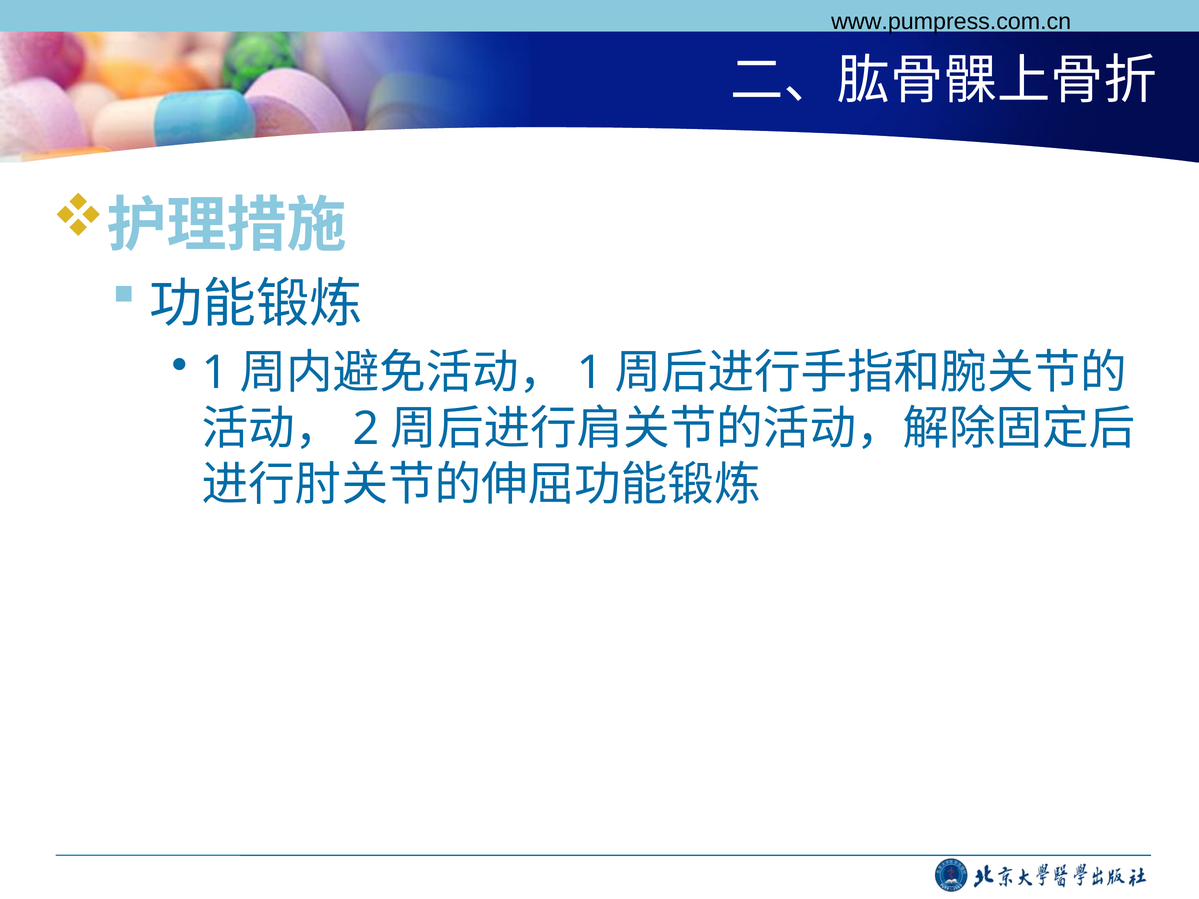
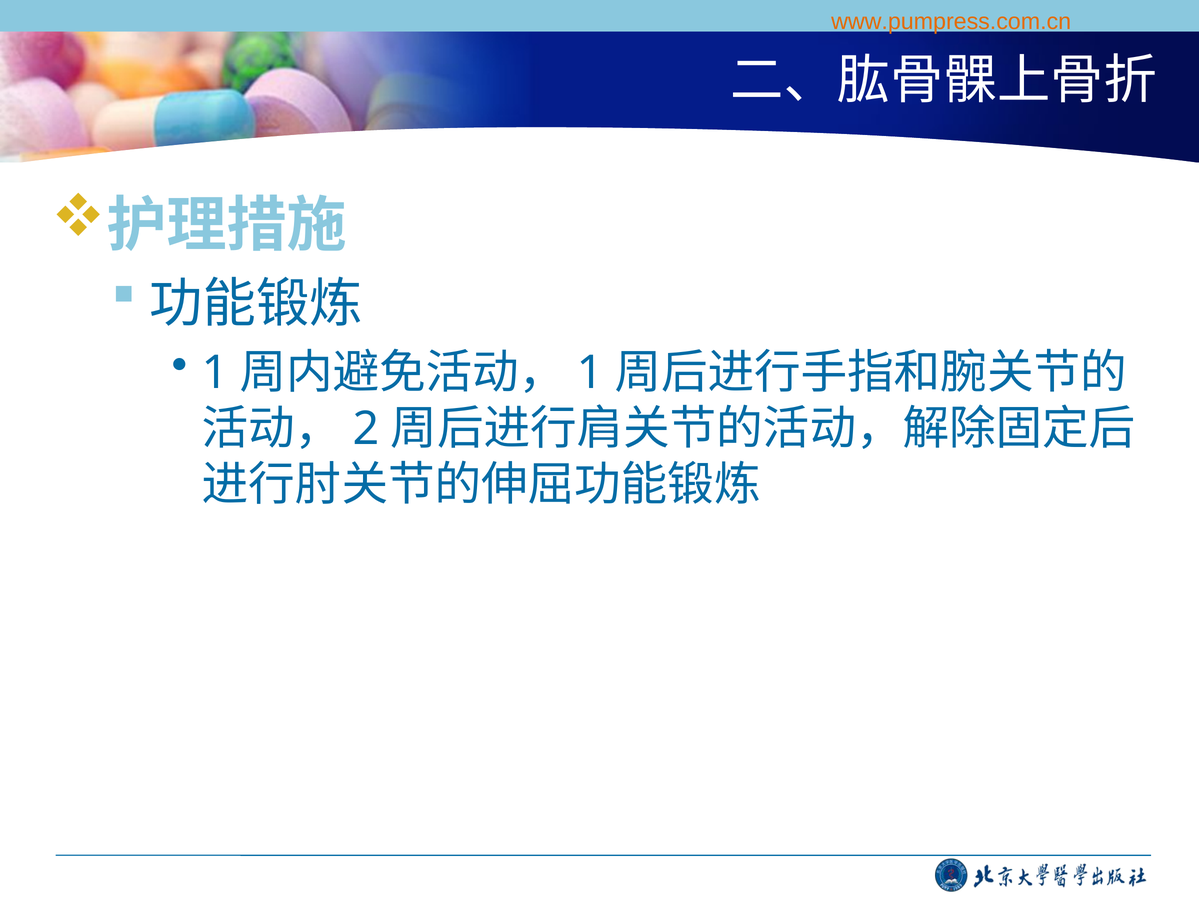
www.pumpress.com.cn colour: black -> orange
